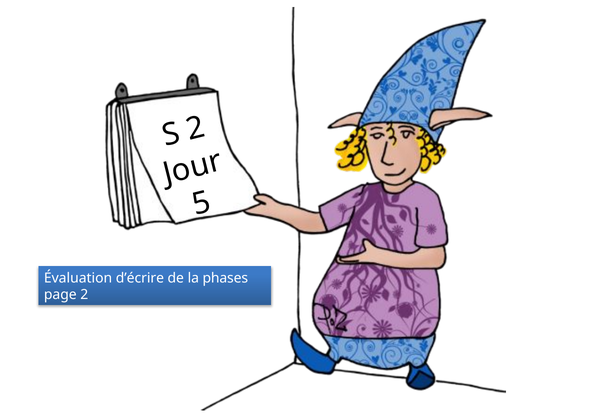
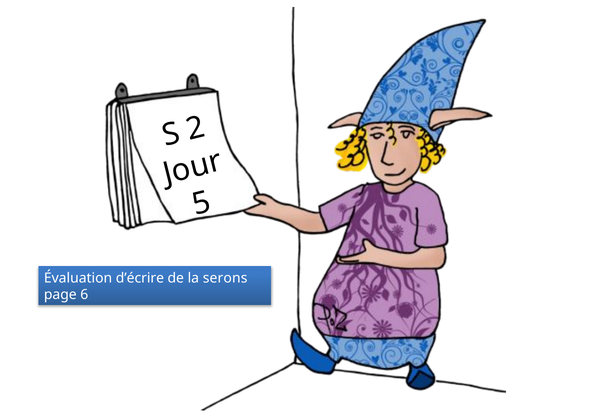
phases: phases -> serons
page 2: 2 -> 6
